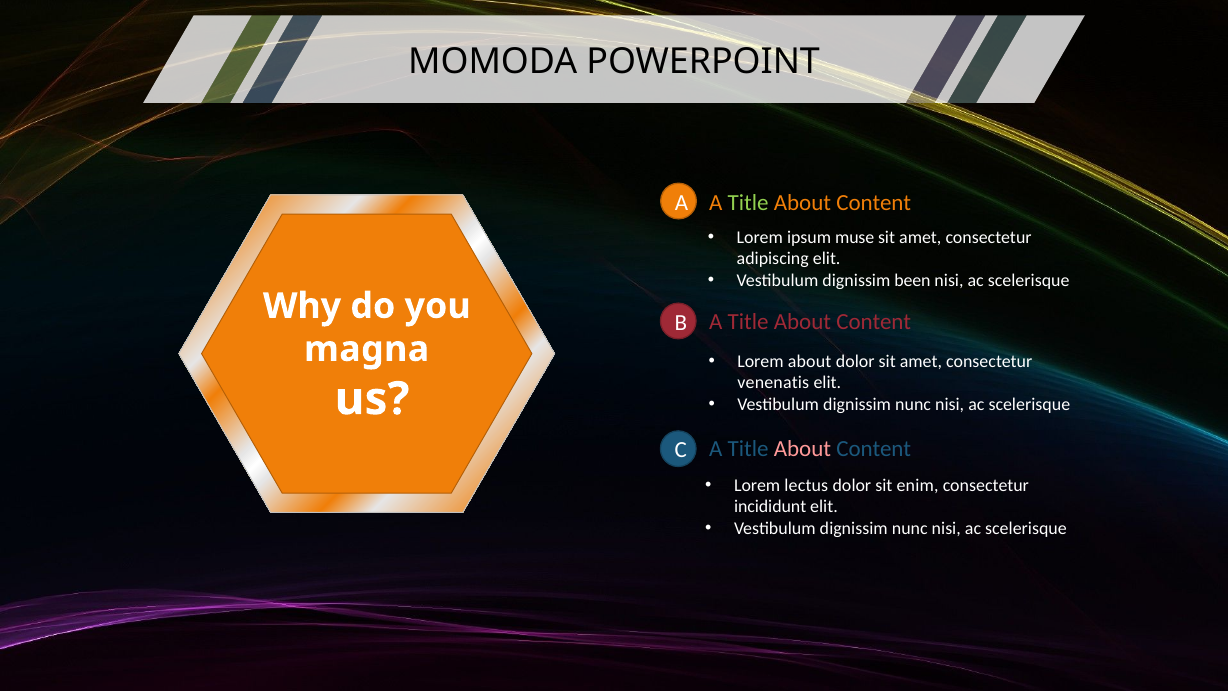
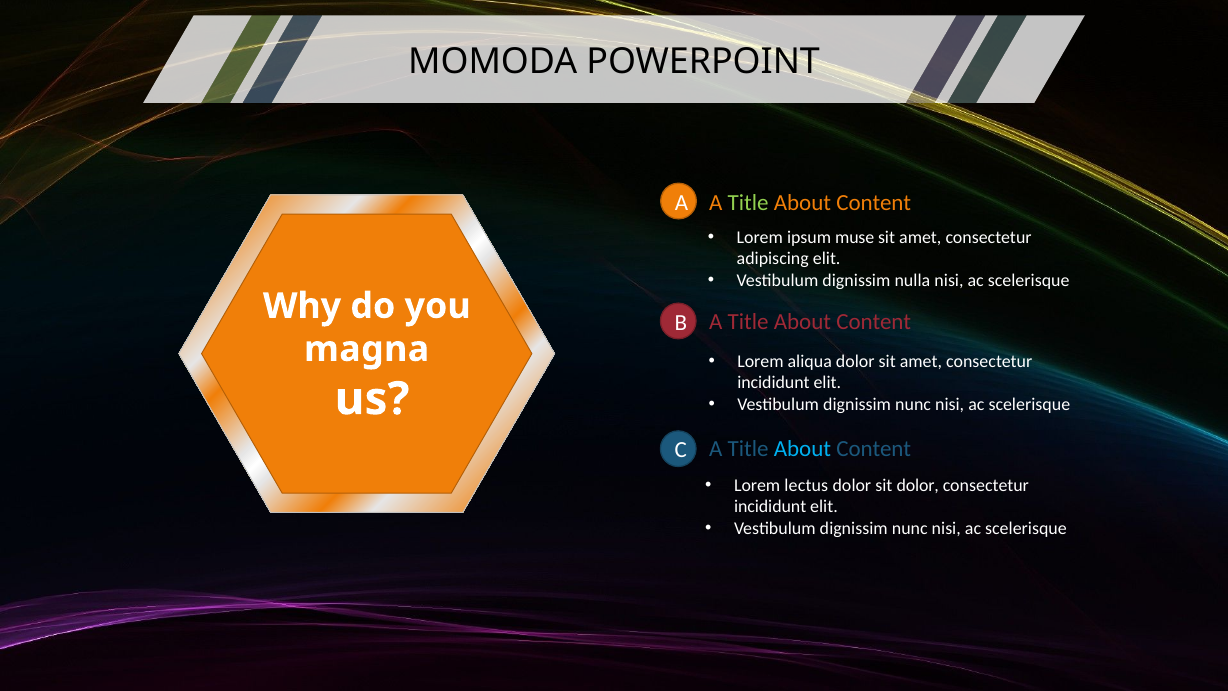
been: been -> nulla
Lorem about: about -> aliqua
venenatis at (773, 383): venenatis -> incididunt
About at (802, 449) colour: pink -> light blue
sit enim: enim -> dolor
